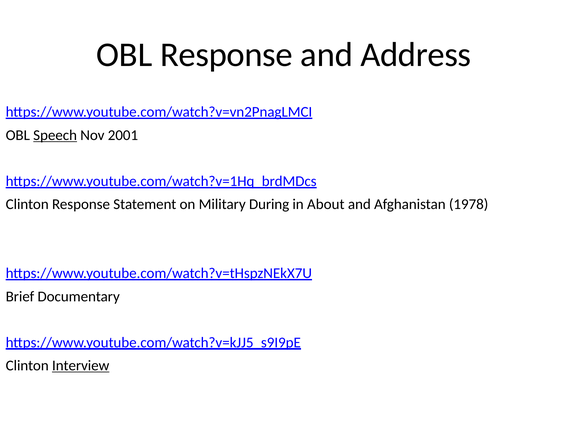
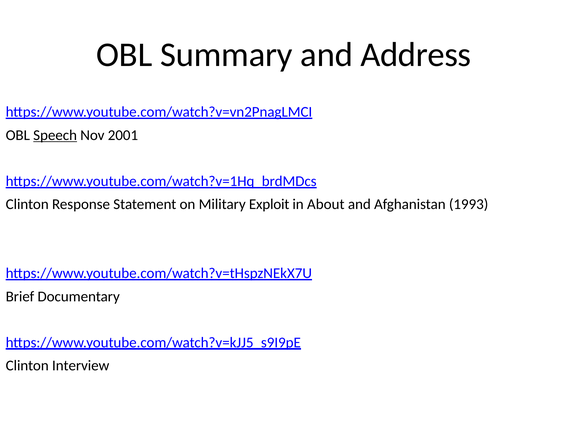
OBL Response: Response -> Summary
During: During -> Exploit
1978: 1978 -> 1993
Interview underline: present -> none
